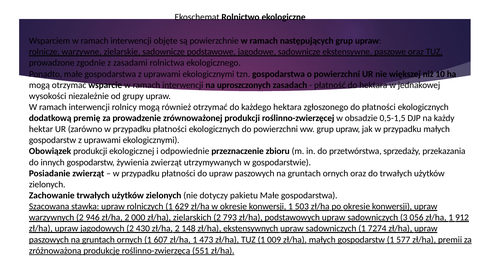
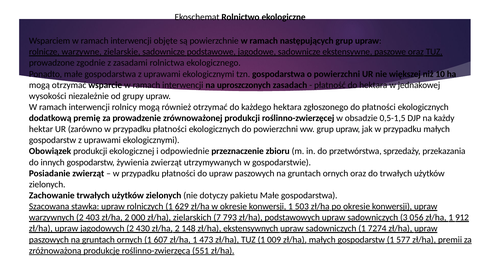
946: 946 -> 403
zielarskich 2: 2 -> 7
